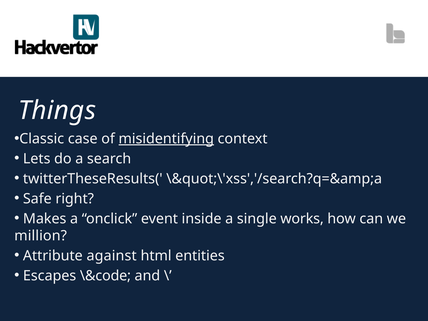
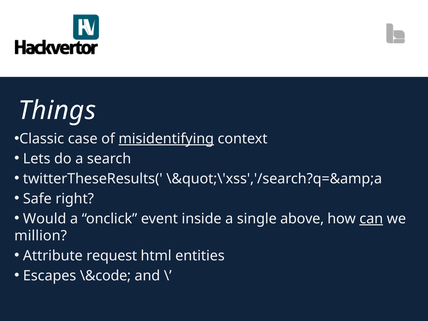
Makes: Makes -> Would
works: works -> above
can underline: none -> present
against: against -> request
